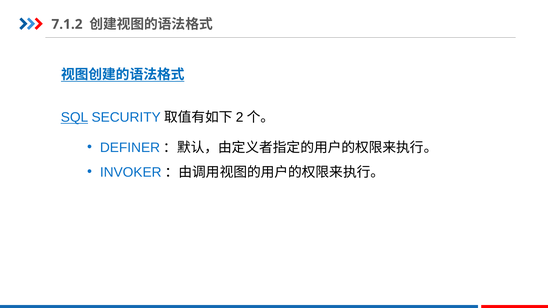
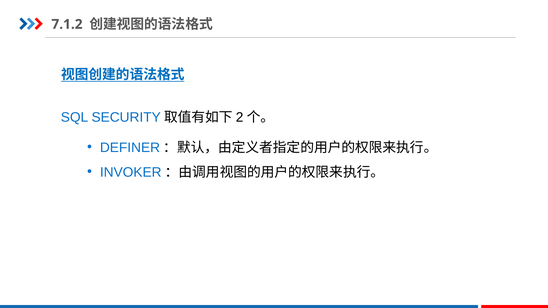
SQL underline: present -> none
